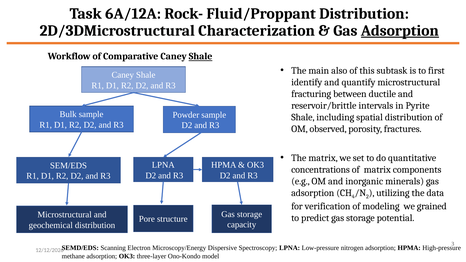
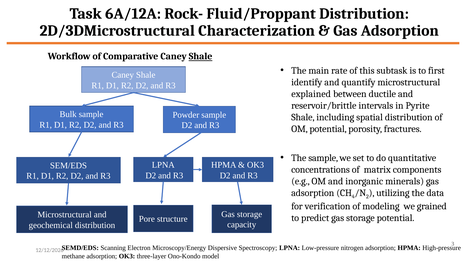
Adsorption at (400, 31) underline: present -> none
also: also -> rate
fracturing: fracturing -> explained
OM observed: observed -> potential
The matrix: matrix -> sample
